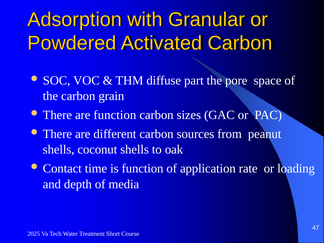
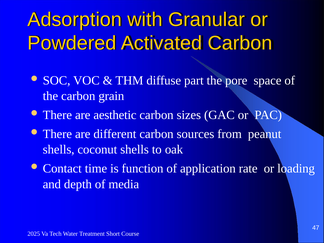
are function: function -> aesthetic
